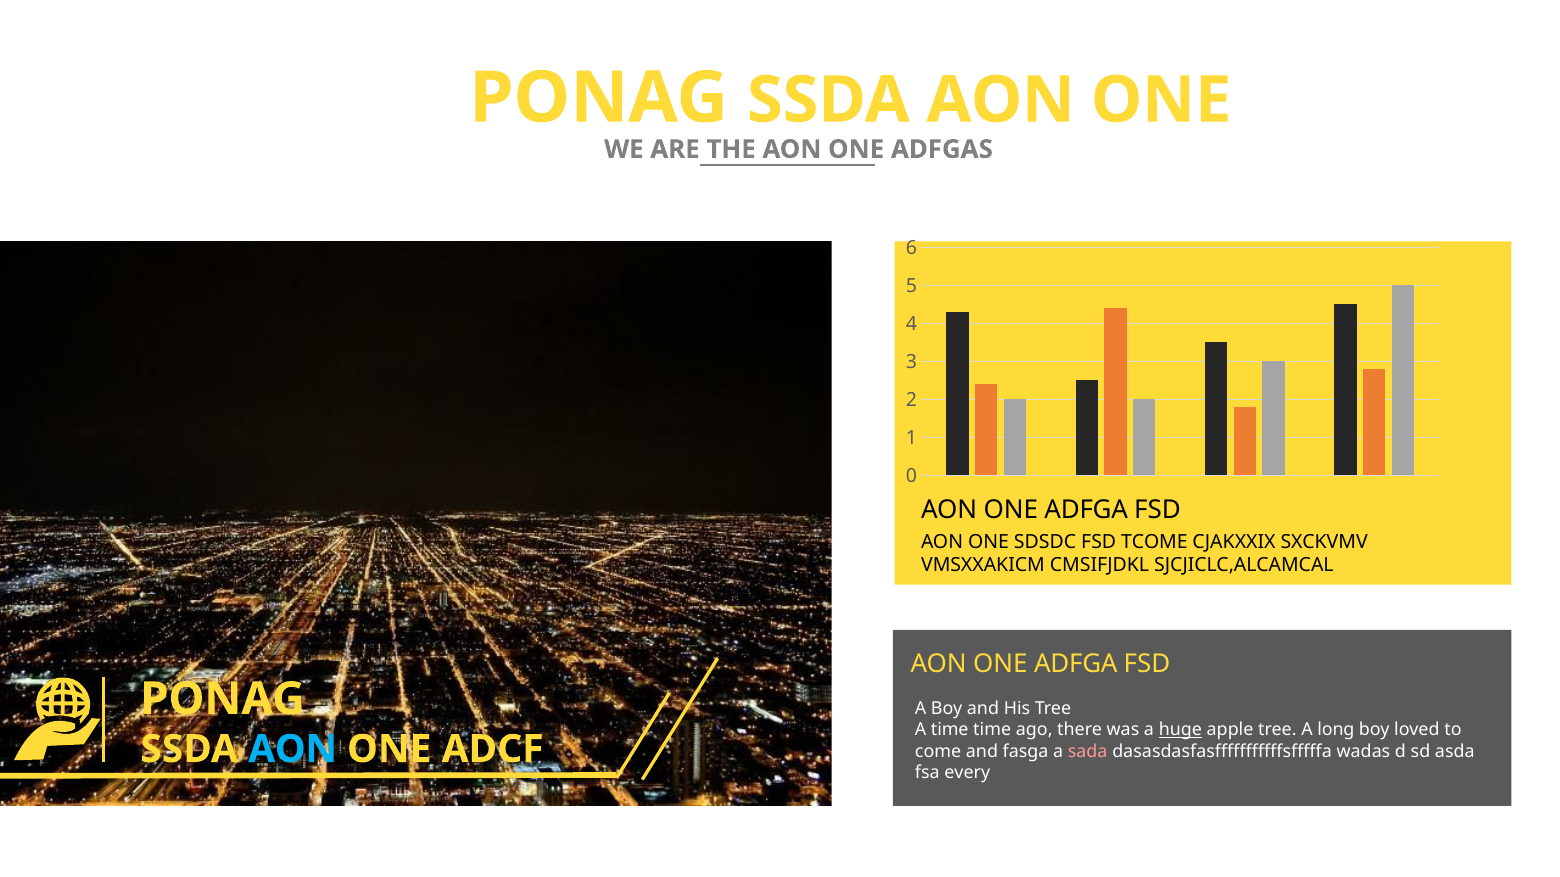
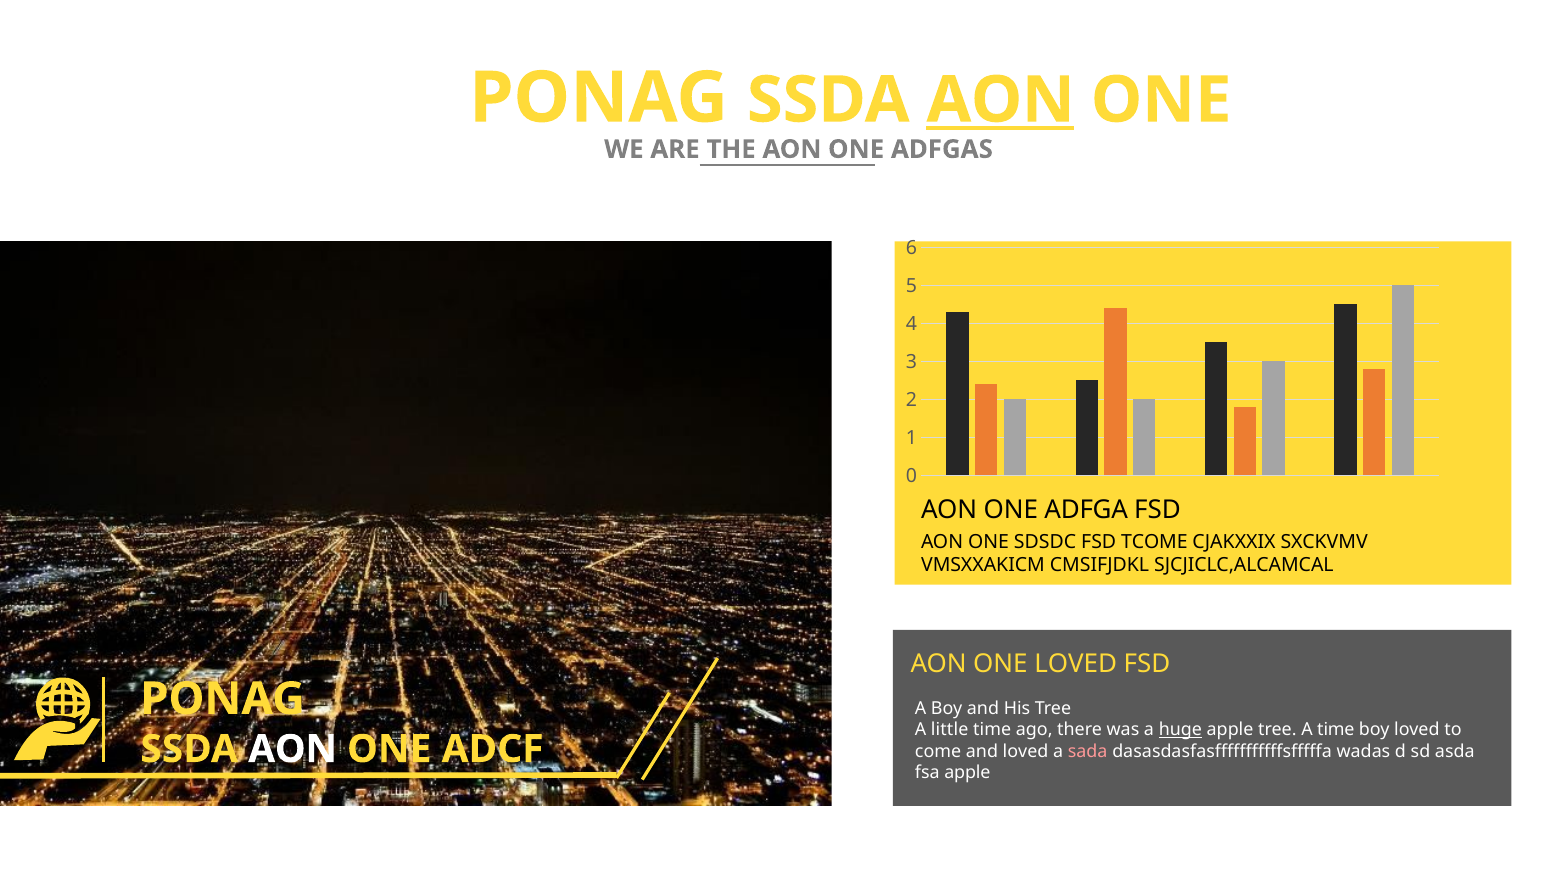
AON at (1001, 100) underline: none -> present
ADFGA at (1076, 665): ADFGA -> LOVED
A time: time -> little
A long: long -> time
AON at (293, 750) colour: light blue -> white
and fasga: fasga -> loved
fsa every: every -> apple
